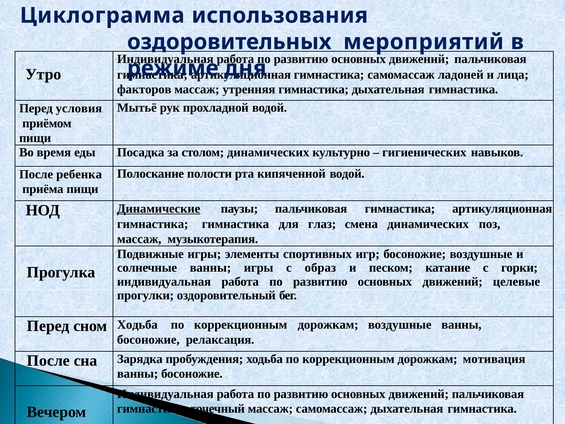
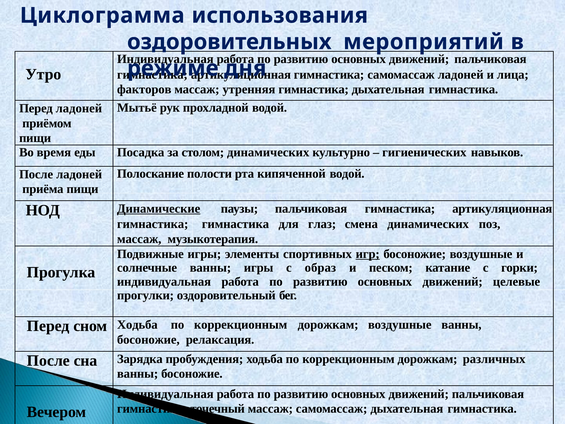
Перед условия: условия -> ладоней
После ребенка: ребенка -> ладоней
игр underline: none -> present
мотивация: мотивация -> различных
